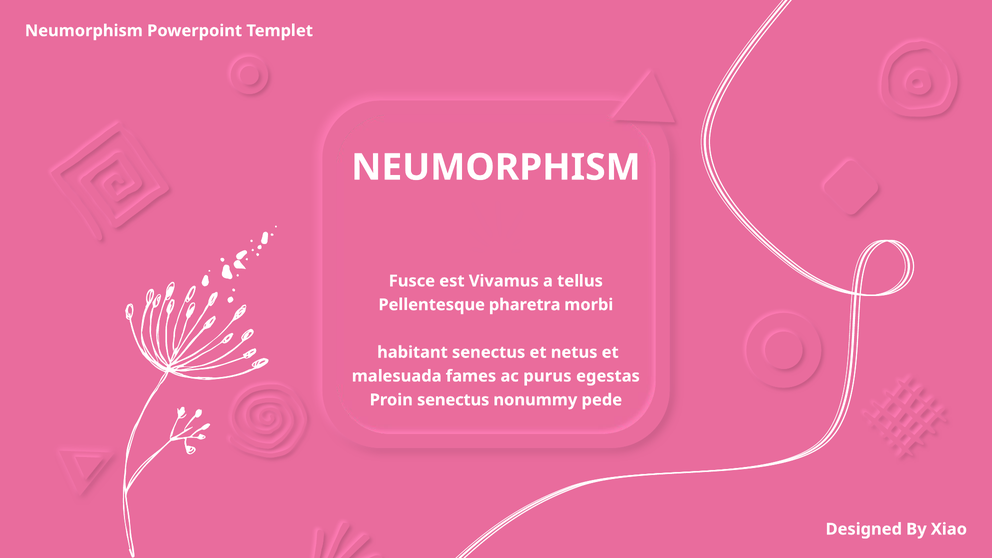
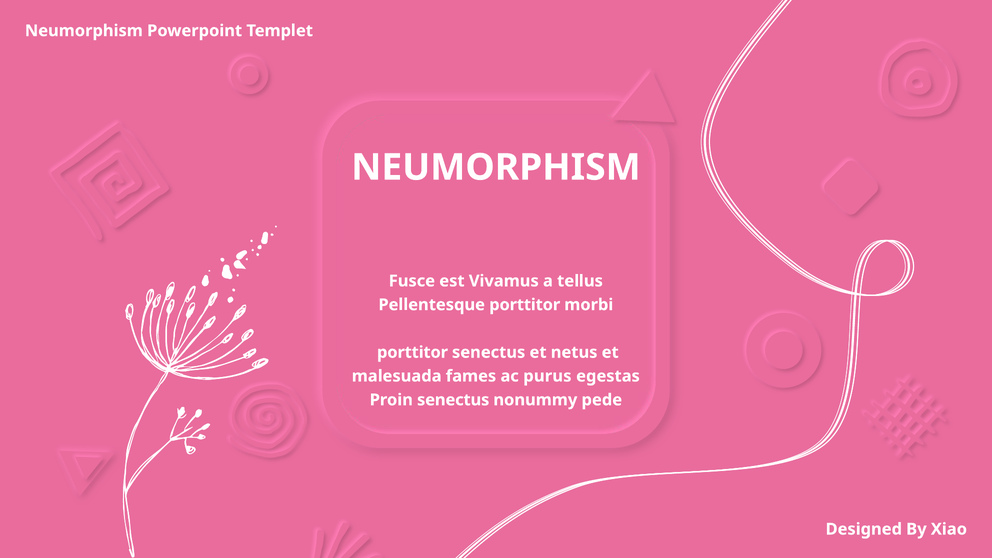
Pellentesque pharetra: pharetra -> porttitor
habitant at (412, 352): habitant -> porttitor
